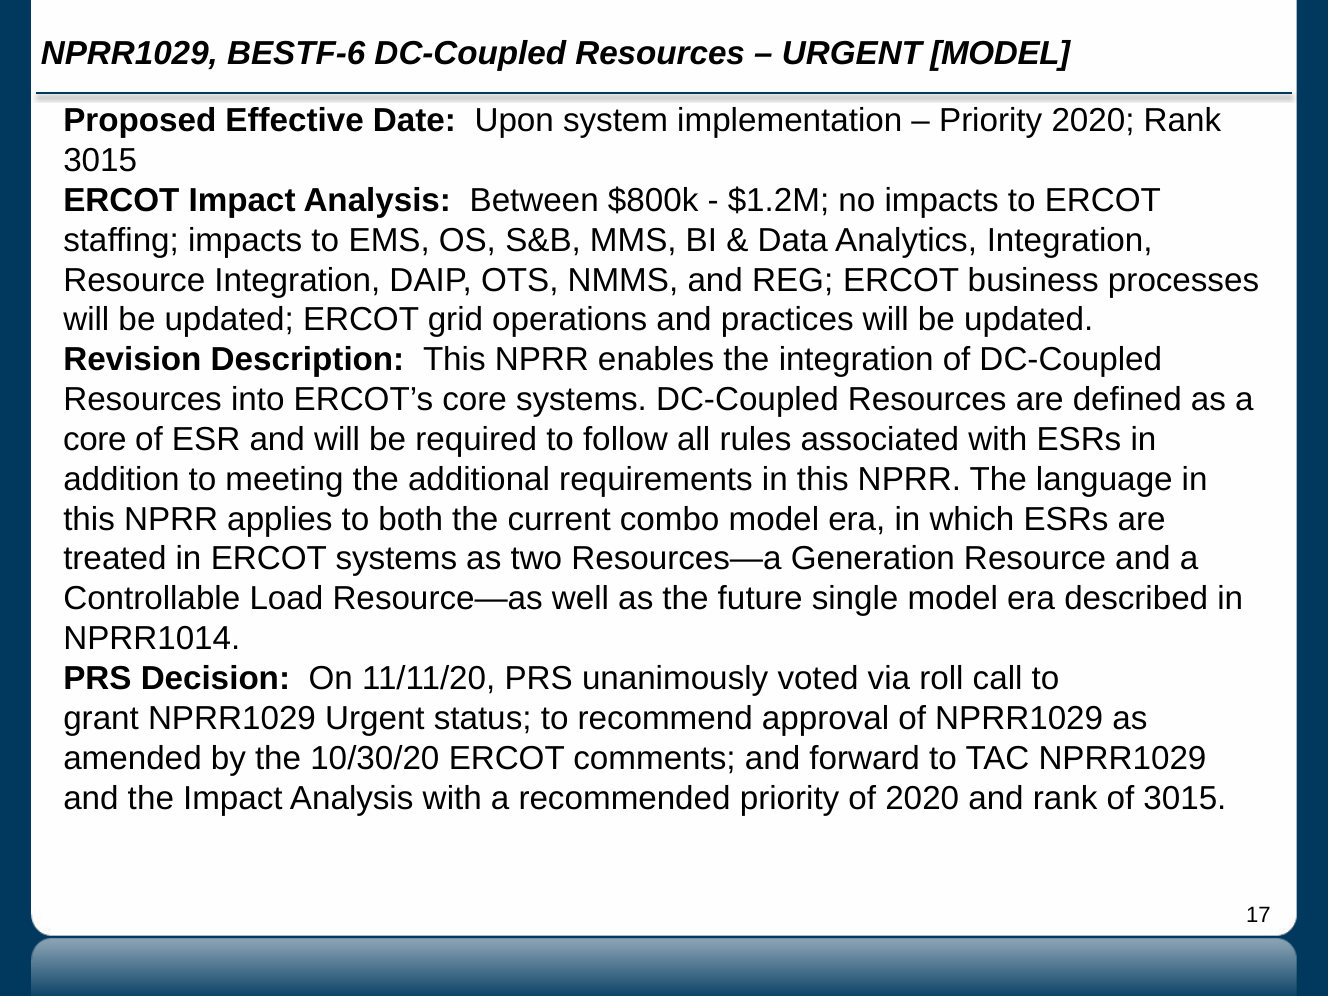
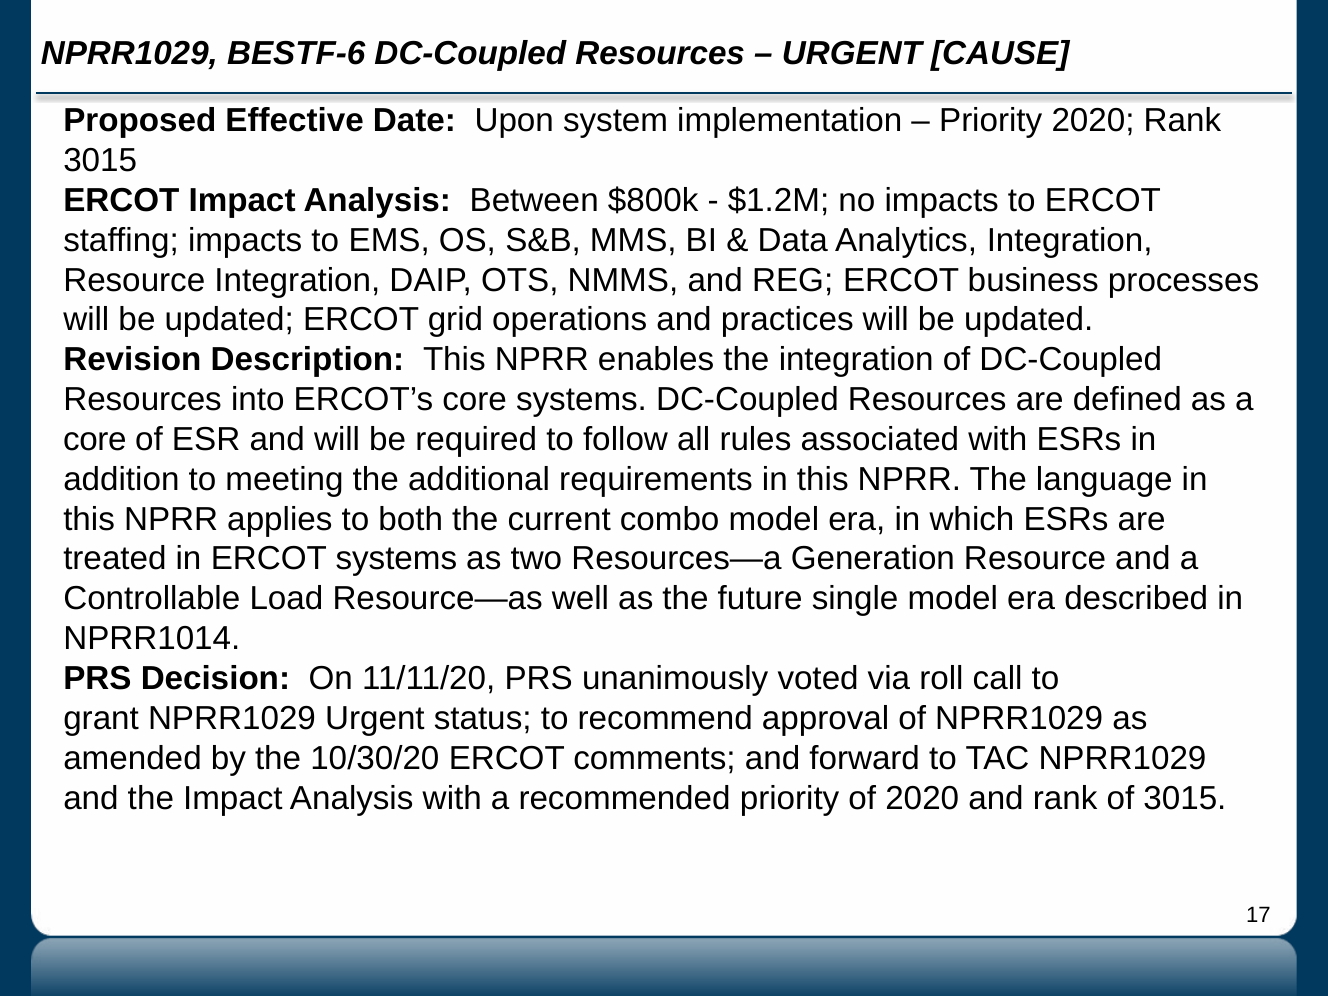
URGENT MODEL: MODEL -> CAUSE
